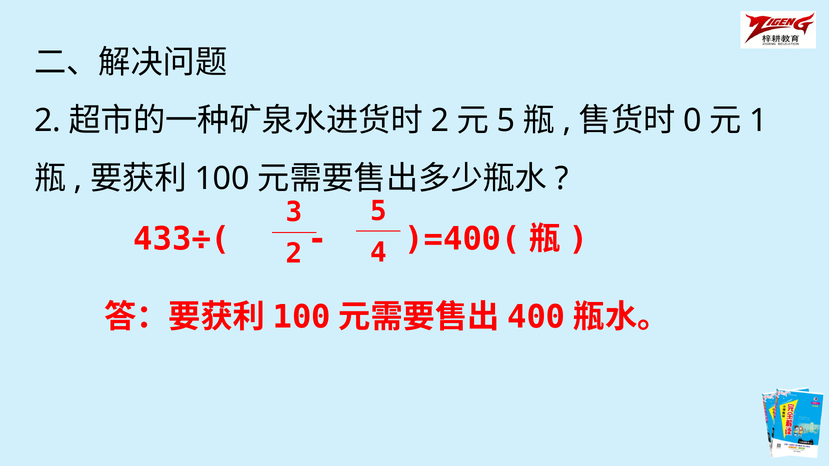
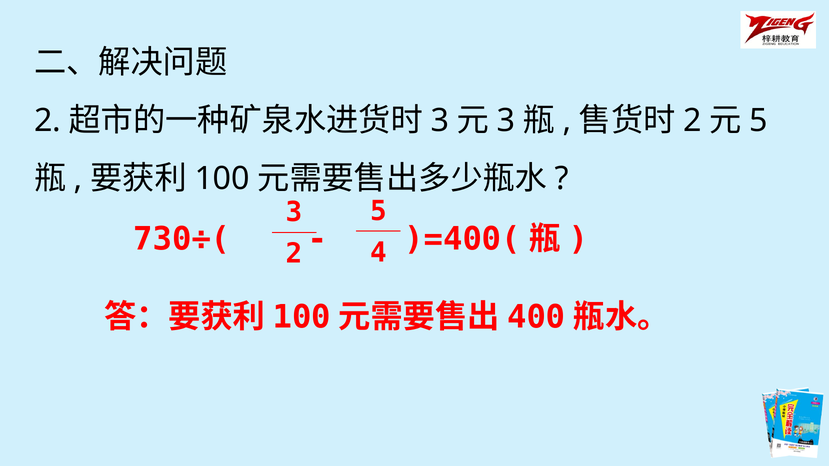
2 at (440, 121): 2 -> 3
5 at (506, 121): 5 -> 3
0 at (692, 121): 0 -> 2
1 at (758, 121): 1 -> 5
433÷(: 433÷( -> 730÷(
